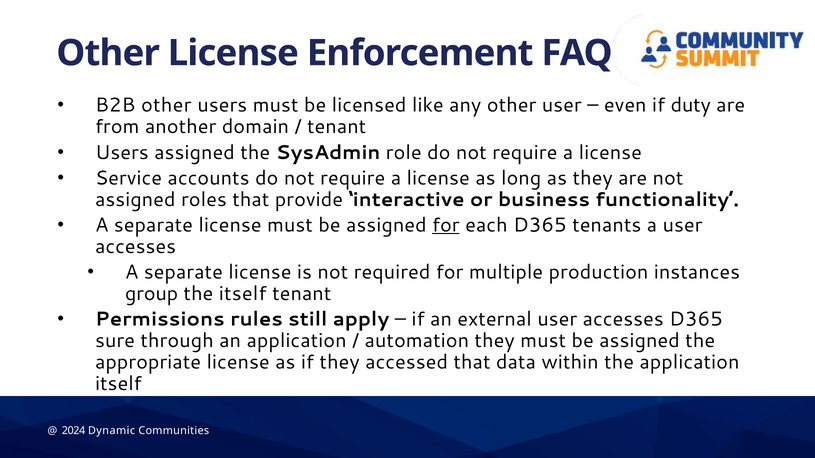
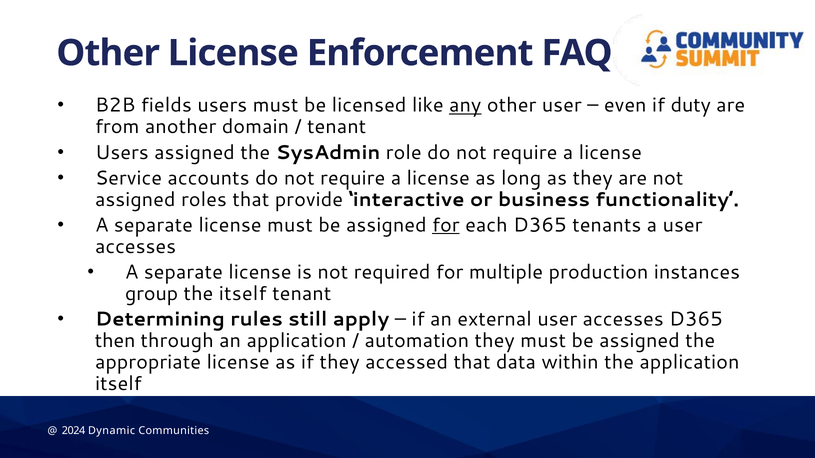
B2B other: other -> fields
any underline: none -> present
Permissions: Permissions -> Determining
sure: sure -> then
